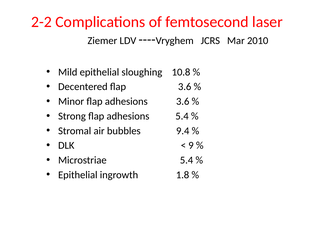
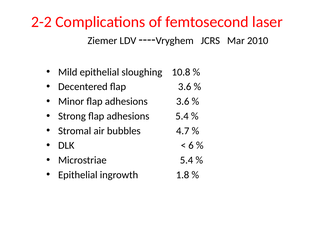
9.4: 9.4 -> 4.7
9: 9 -> 6
